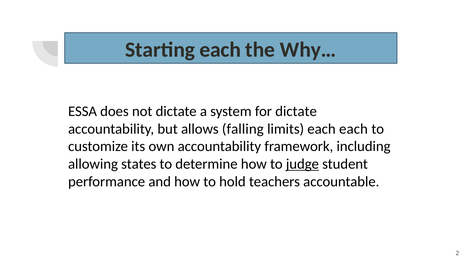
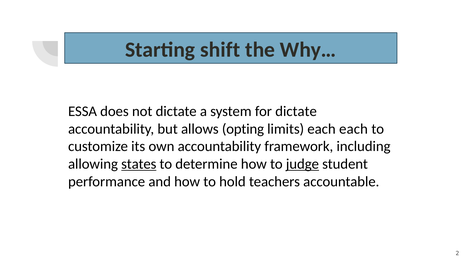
Starting each: each -> shift
falling: falling -> opting
states underline: none -> present
